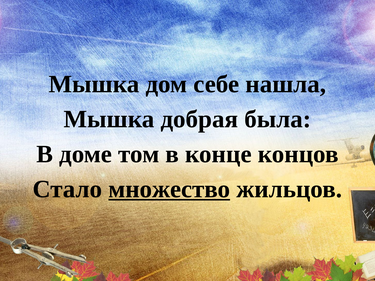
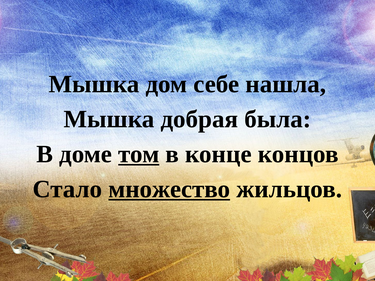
том underline: none -> present
